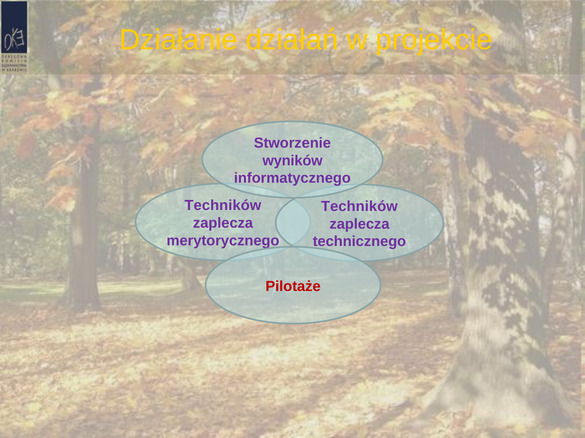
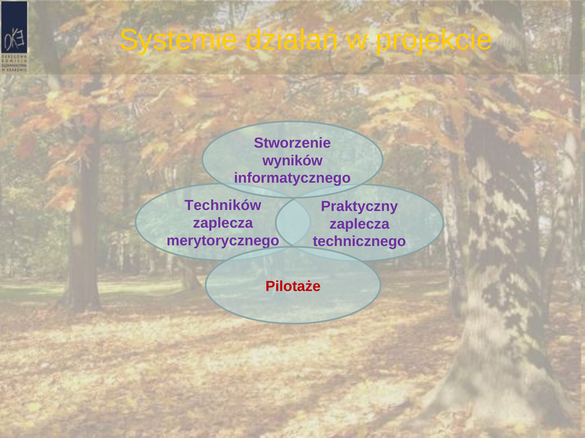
Działanie: Działanie -> Systemie
Techników at (359, 207): Techników -> Praktyczny
